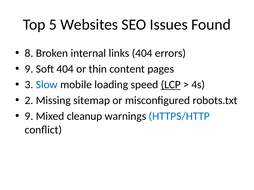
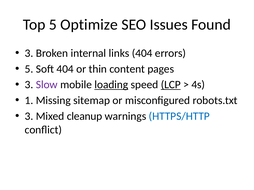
Websites: Websites -> Optimize
8 at (29, 53): 8 -> 3
9 at (29, 69): 9 -> 5
Slow colour: blue -> purple
loading underline: none -> present
2: 2 -> 1
9 at (29, 117): 9 -> 3
